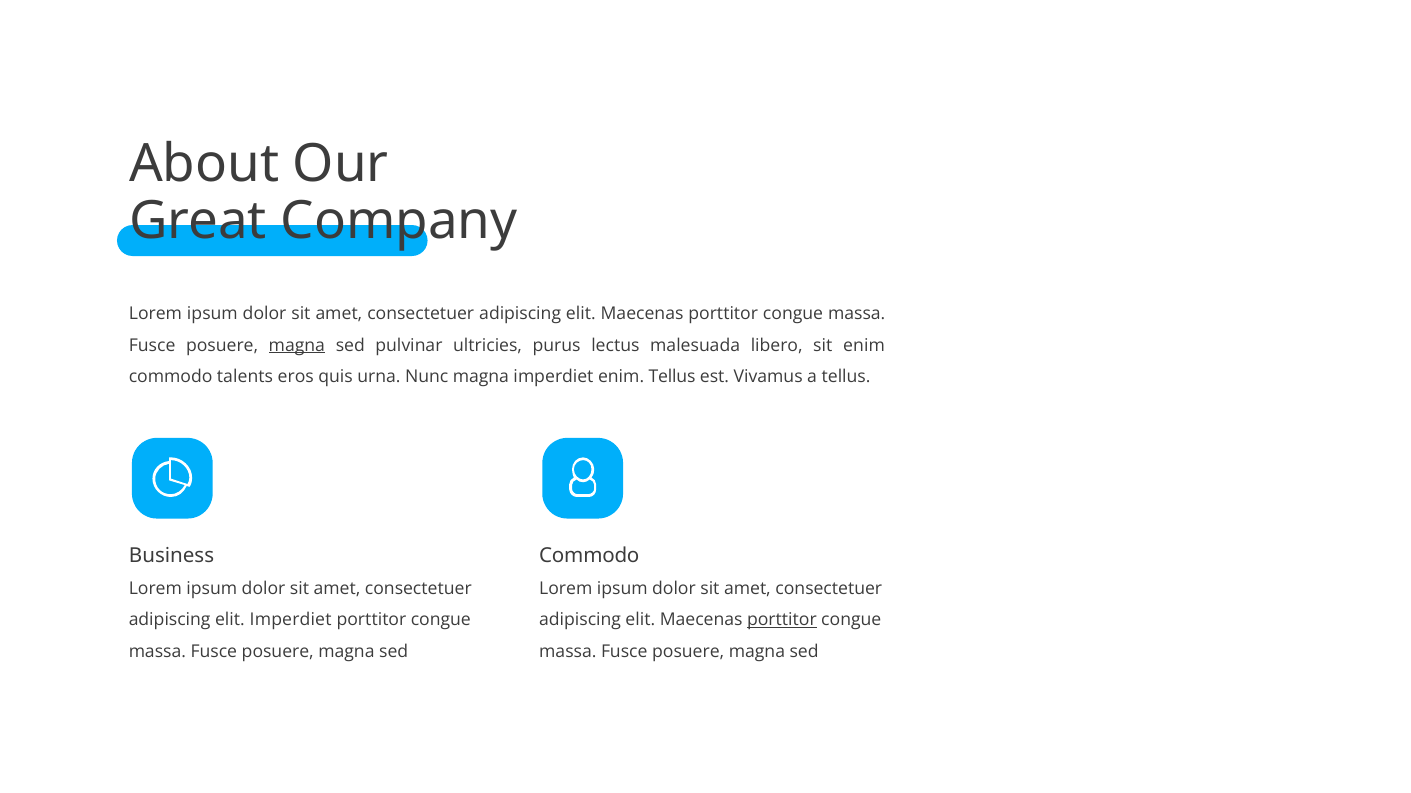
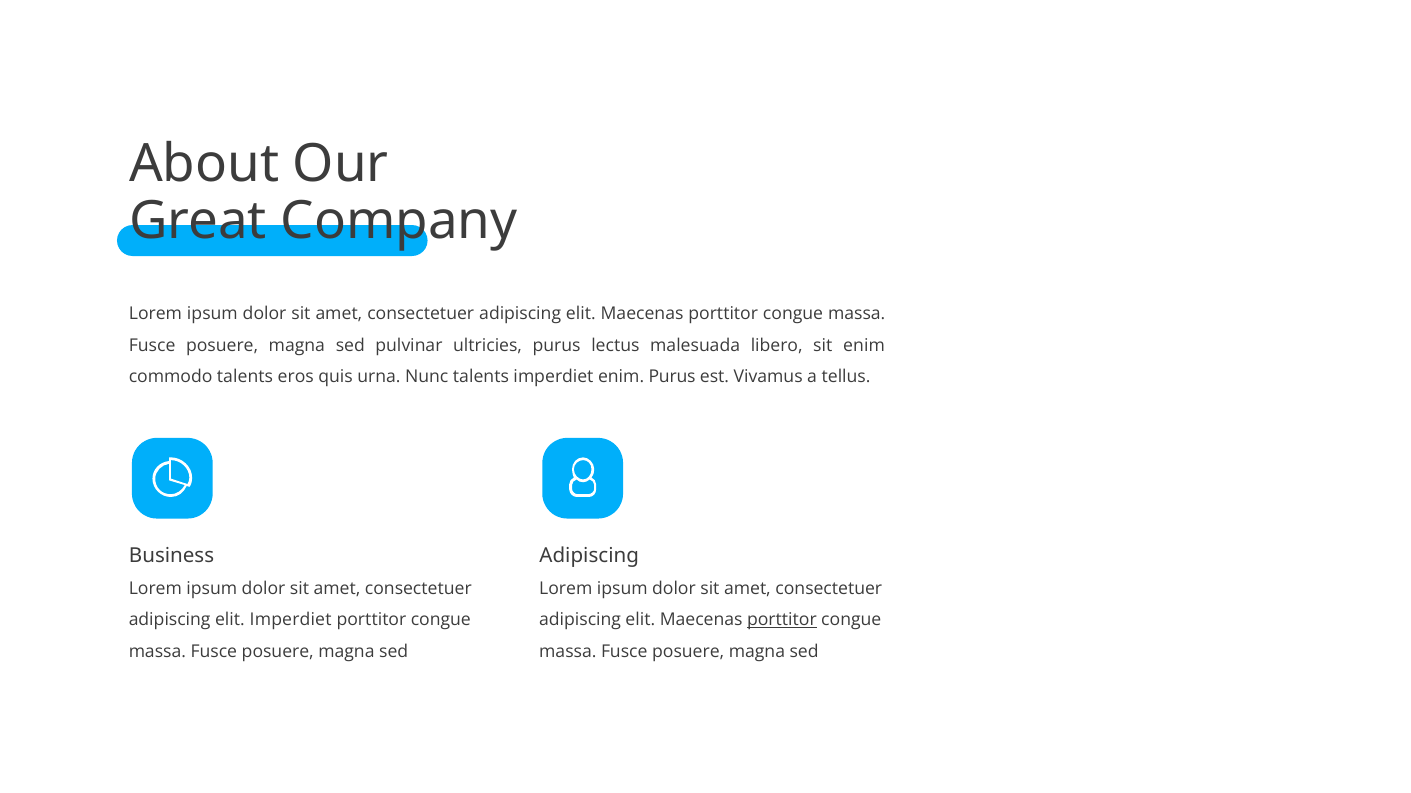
magna at (297, 346) underline: present -> none
Nunc magna: magna -> talents
enim Tellus: Tellus -> Purus
Commodo at (589, 556): Commodo -> Adipiscing
